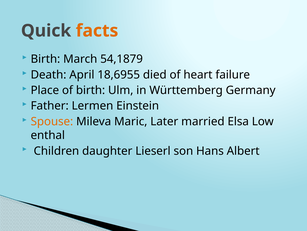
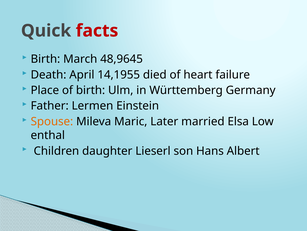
facts colour: orange -> red
54,1879: 54,1879 -> 48,9645
18,6955: 18,6955 -> 14,1955
